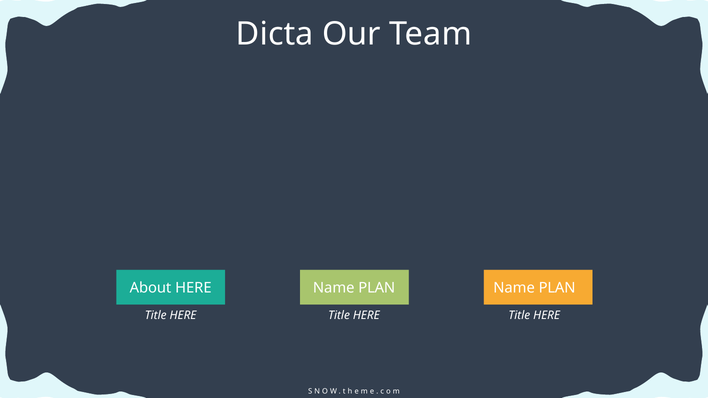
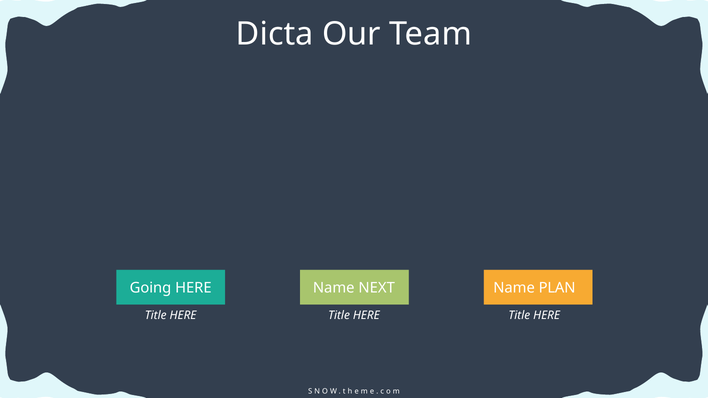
About: About -> Going
HERE Name PLAN: PLAN -> NEXT
